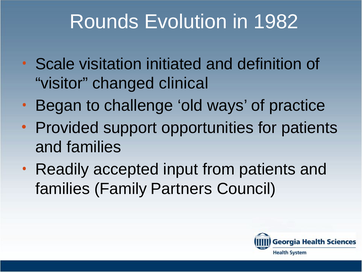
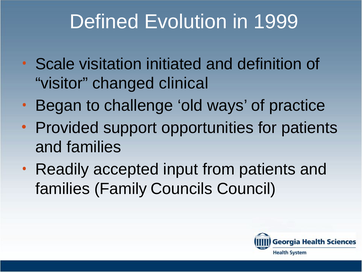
Rounds: Rounds -> Defined
1982: 1982 -> 1999
Partners: Partners -> Councils
